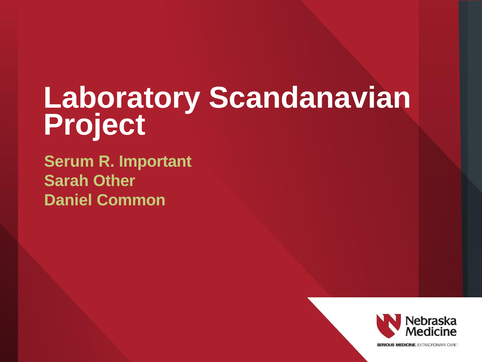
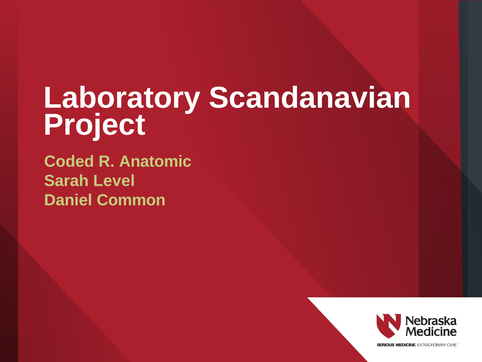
Serum: Serum -> Coded
Important: Important -> Anatomic
Other: Other -> Level
